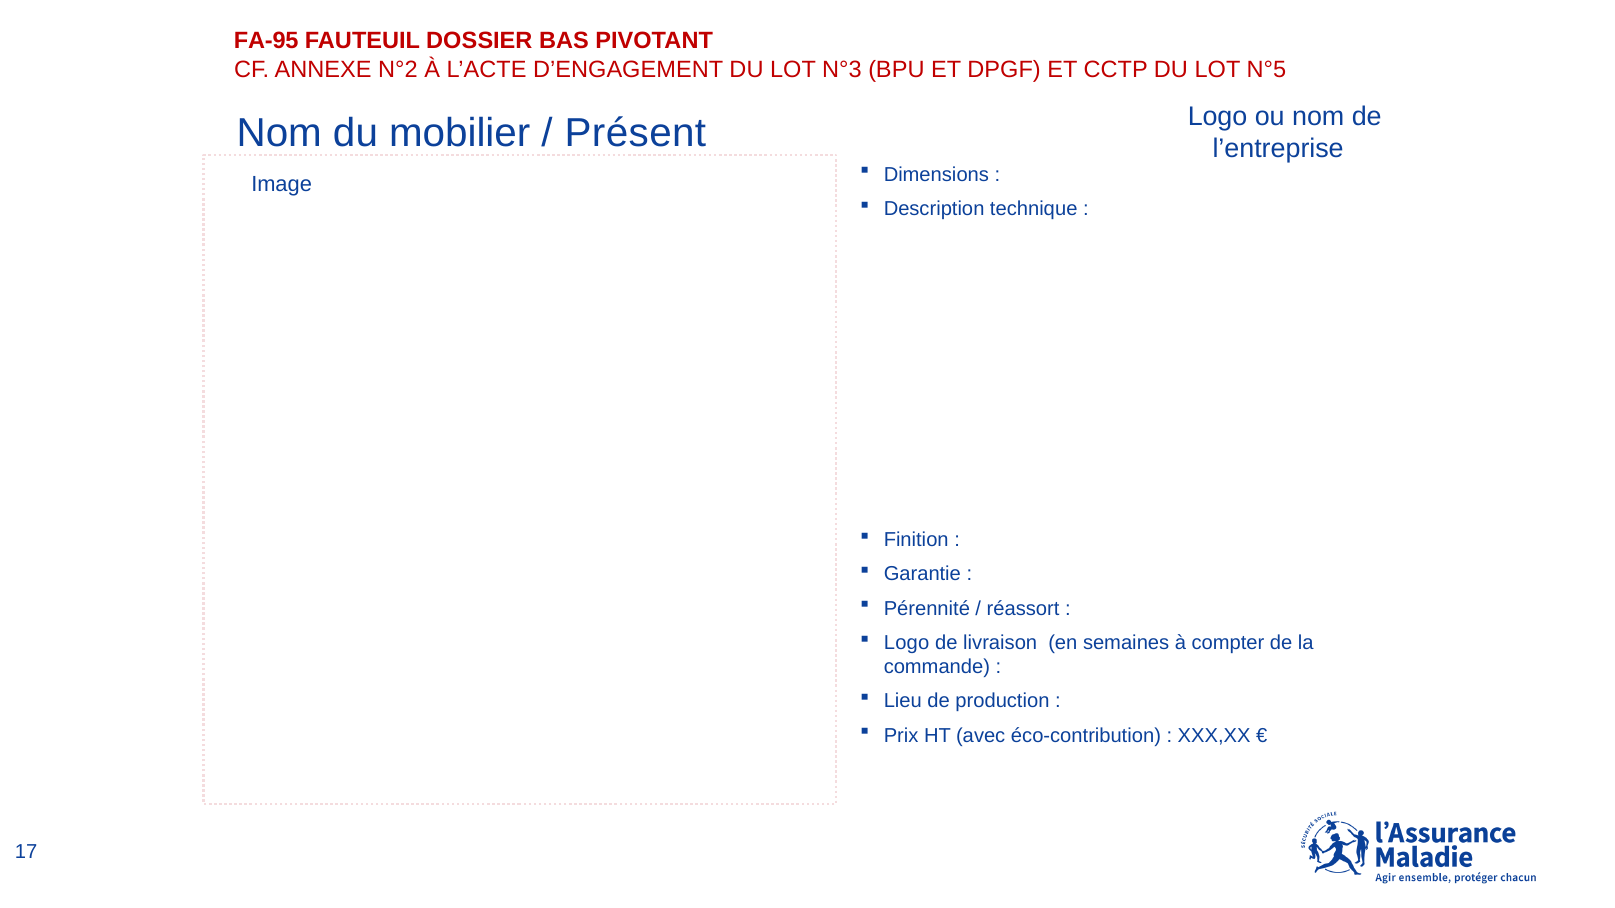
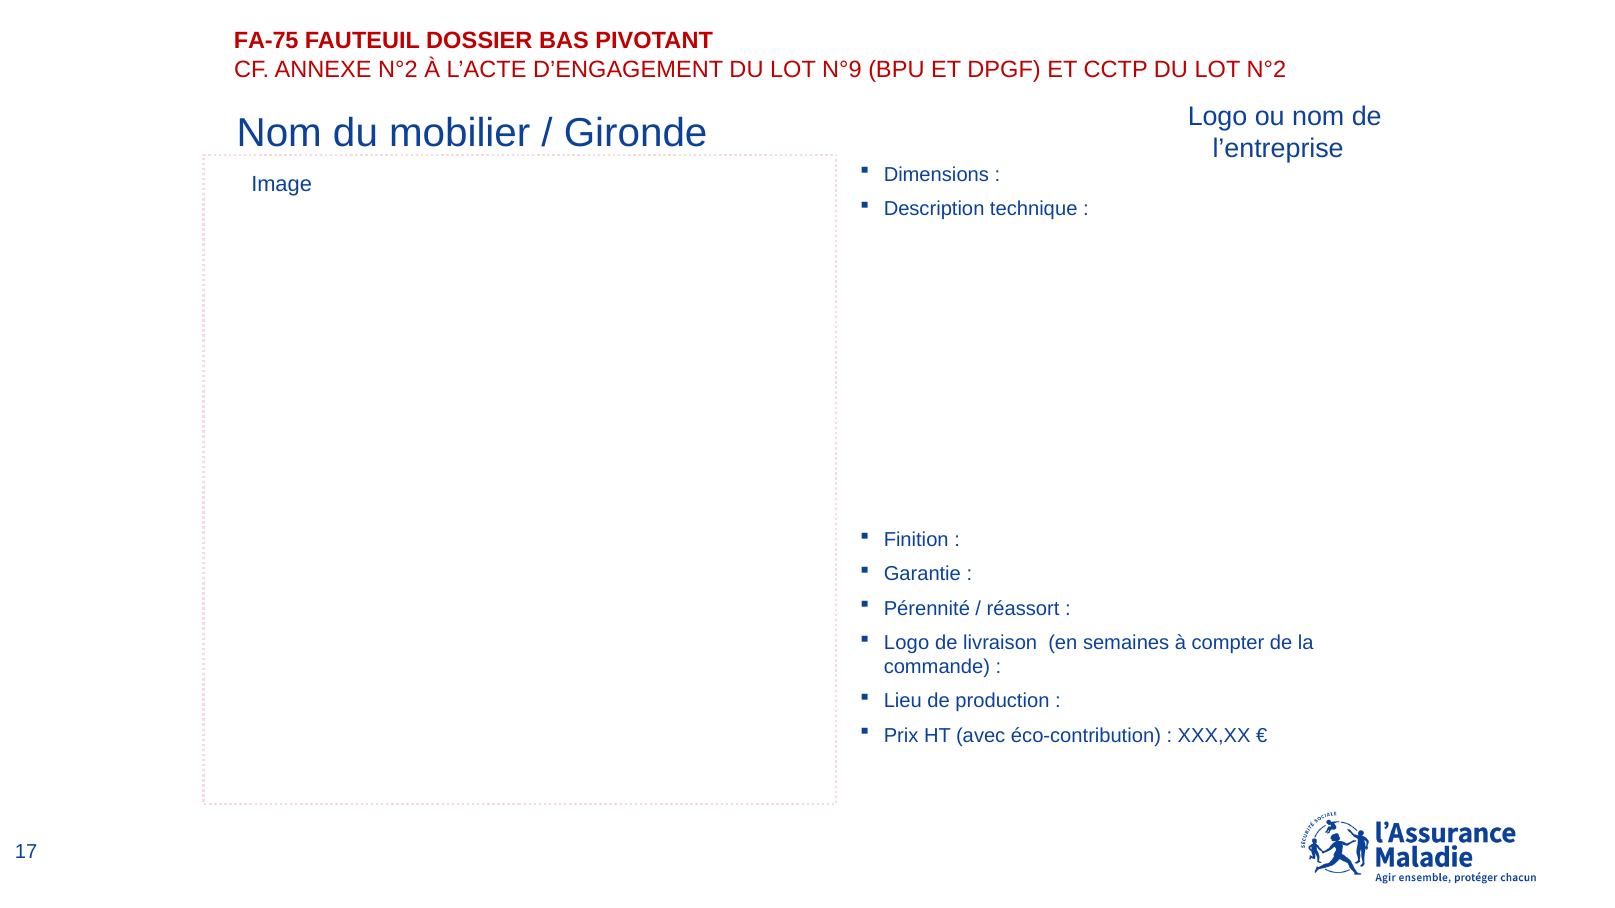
FA-95: FA-95 -> FA-75
N°3: N°3 -> N°9
LOT N°5: N°5 -> N°2
Présent: Présent -> Gironde
